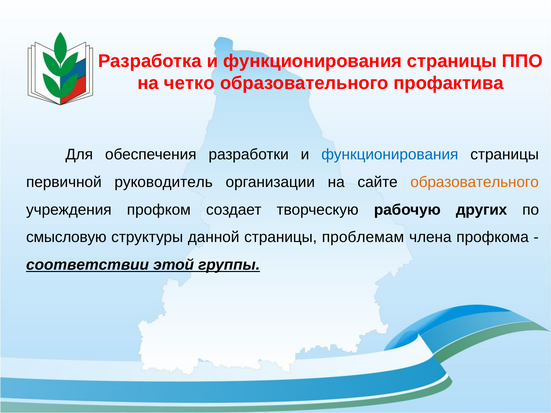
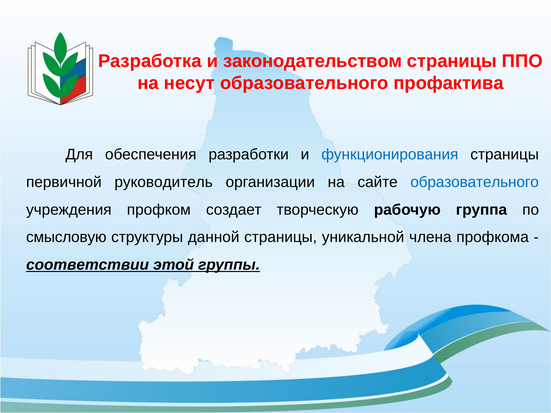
Разработка и функционирования: функционирования -> законодательством
четко: четко -> несут
образовательного at (475, 182) colour: orange -> blue
других: других -> группа
проблемам: проблемам -> уникальной
